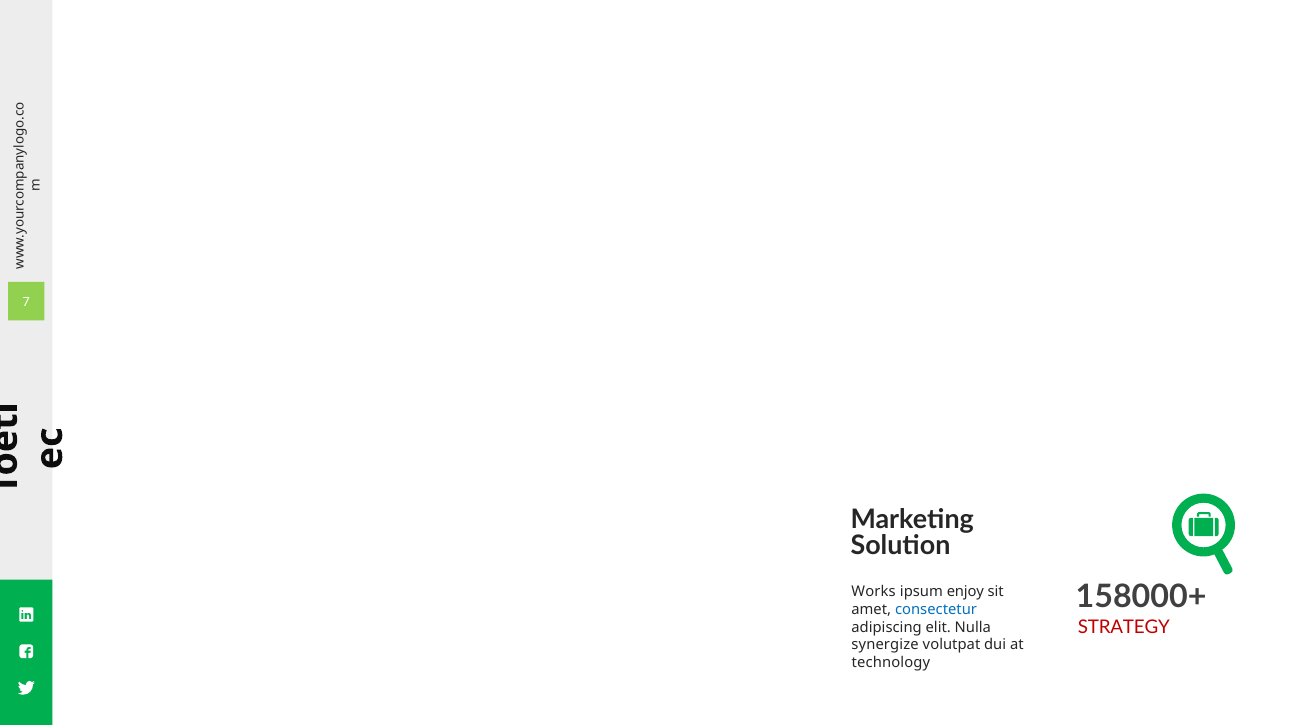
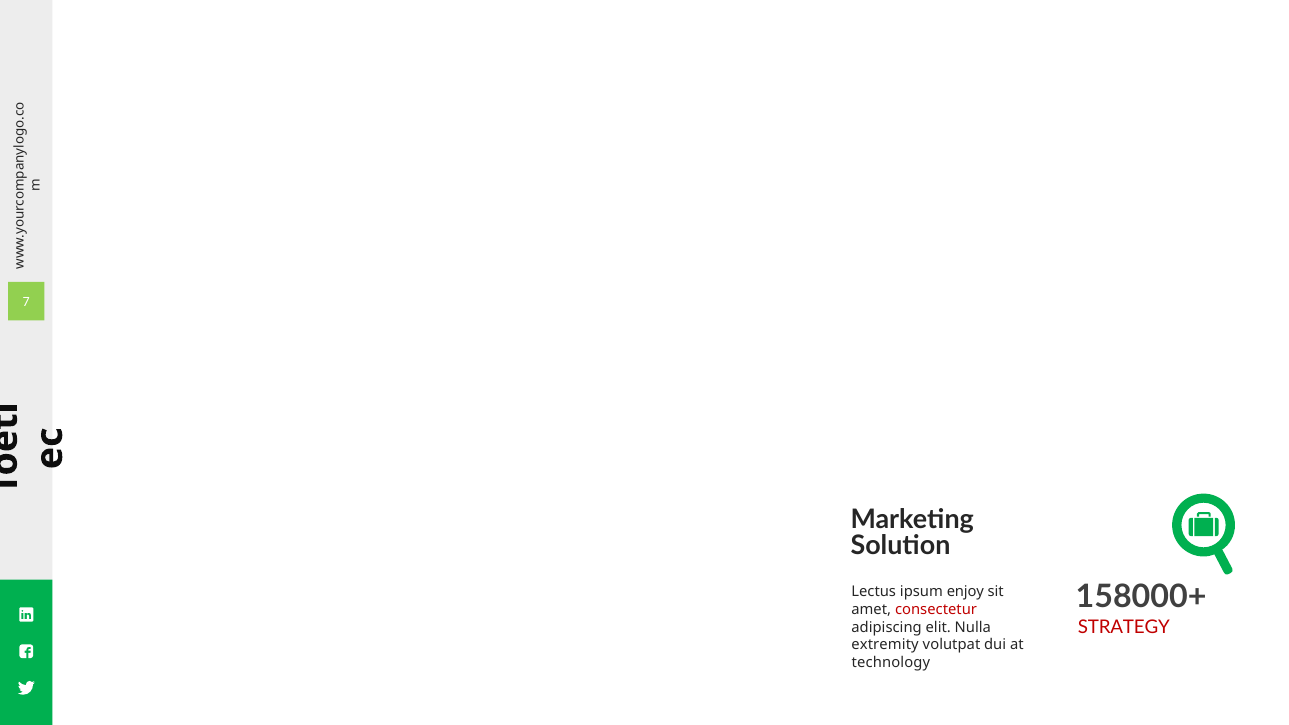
Works: Works -> Lectus
consectetur colour: blue -> red
synergize: synergize -> extremity
